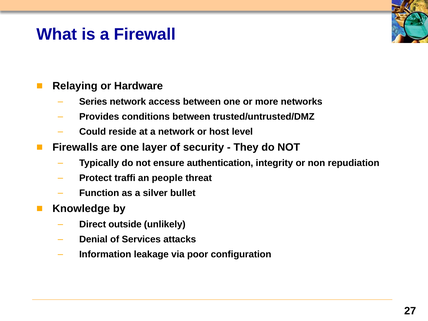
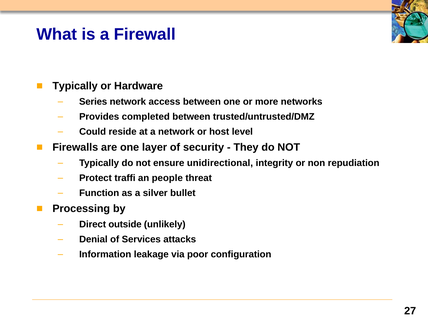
Relaying at (75, 86): Relaying -> Typically
conditions: conditions -> completed
authentication: authentication -> unidirectional
Knowledge: Knowledge -> Processing
